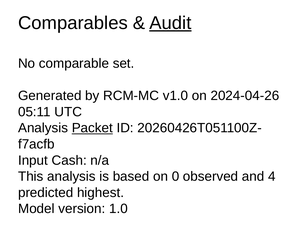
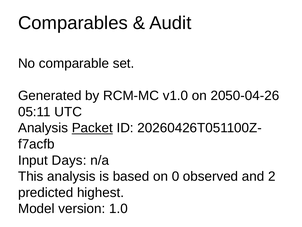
Audit underline: present -> none
2024-04-26: 2024-04-26 -> 2050-04-26
Cash: Cash -> Days
4: 4 -> 2
